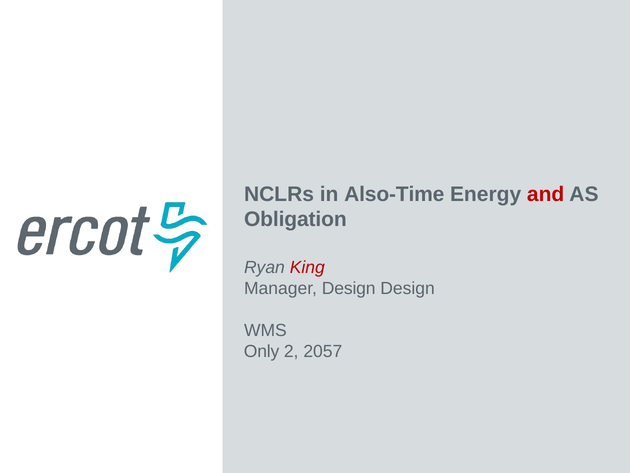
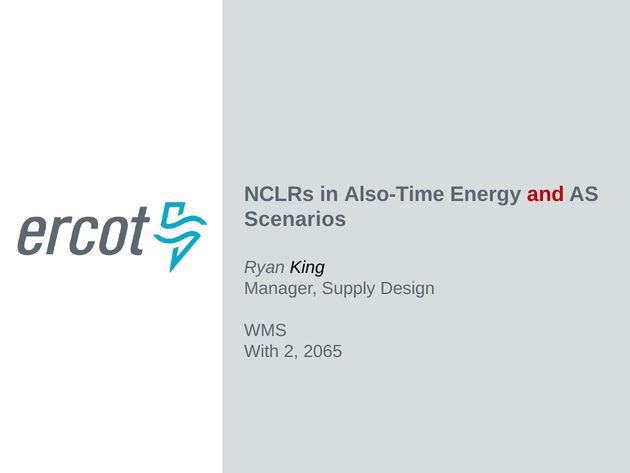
Obligation: Obligation -> Scenarios
King colour: red -> black
Manager Design: Design -> Supply
Only: Only -> With
2057: 2057 -> 2065
